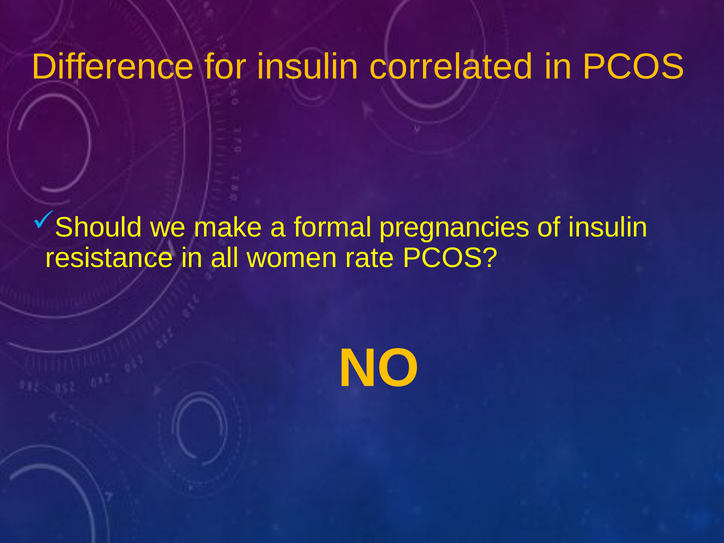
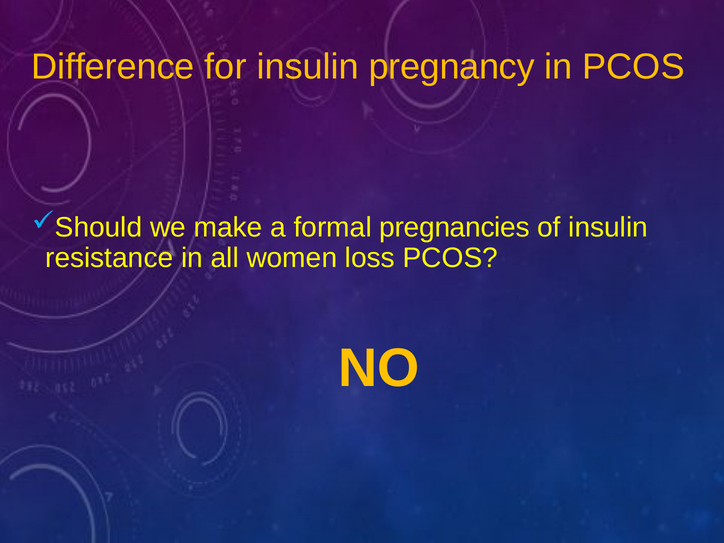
correlated: correlated -> pregnancy
rate: rate -> loss
